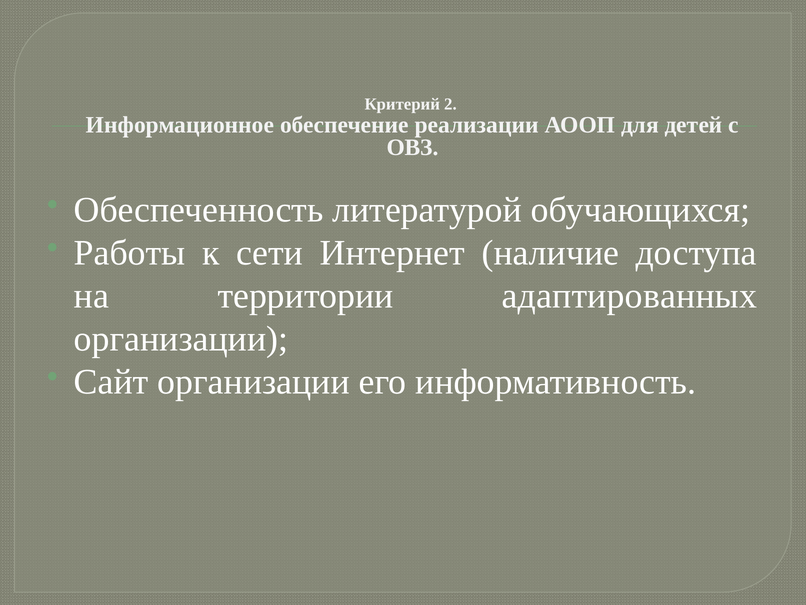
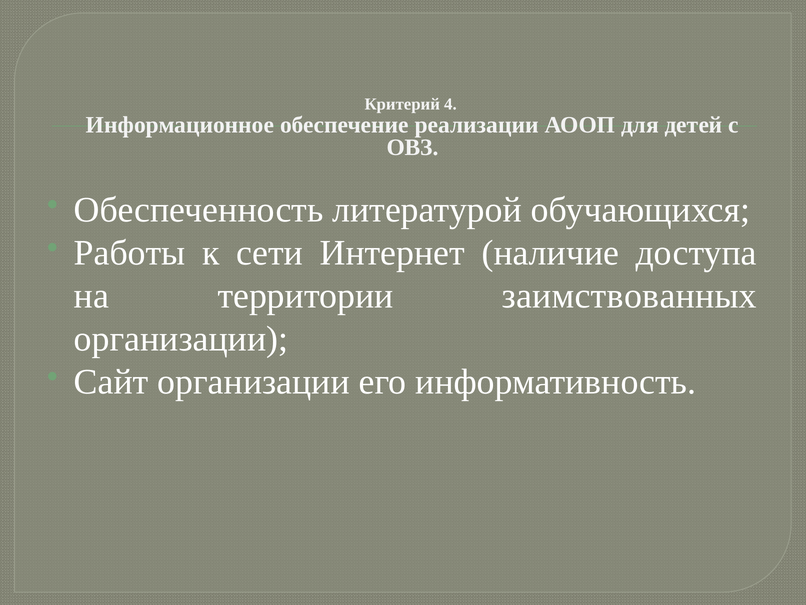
2: 2 -> 4
адаптированных: адаптированных -> заимствованных
